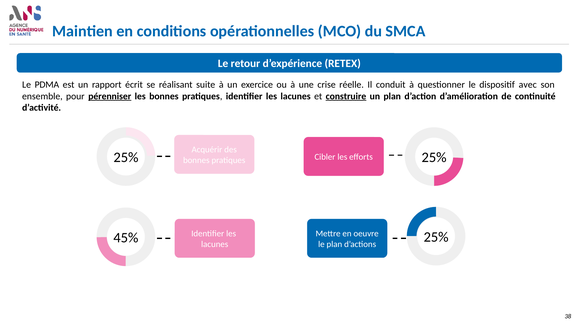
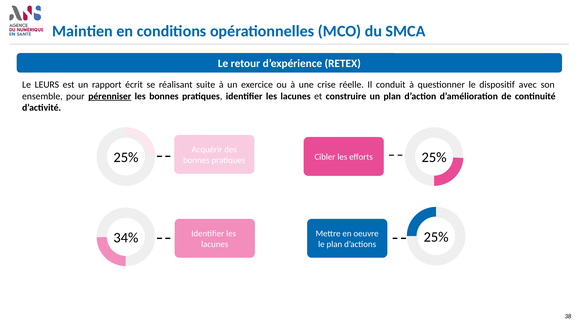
PDMA: PDMA -> LEURS
construire underline: present -> none
45%: 45% -> 34%
